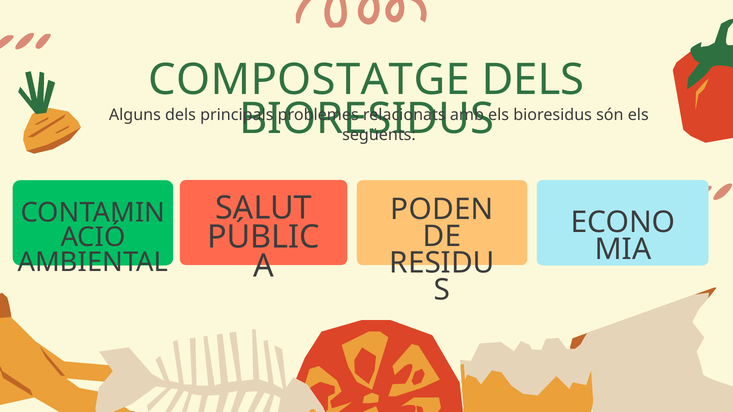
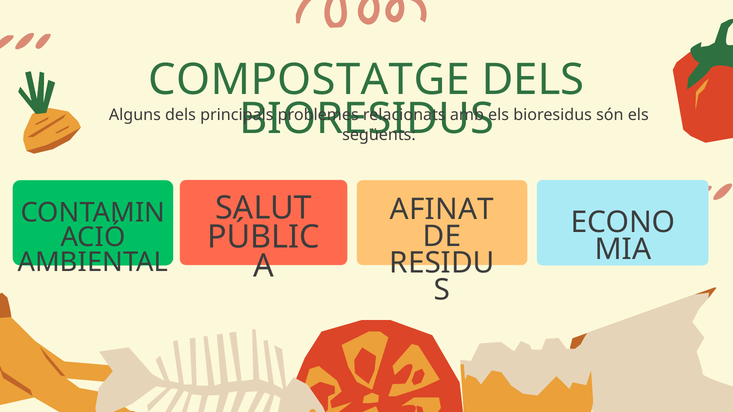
PODEN: PODEN -> AFINAT
